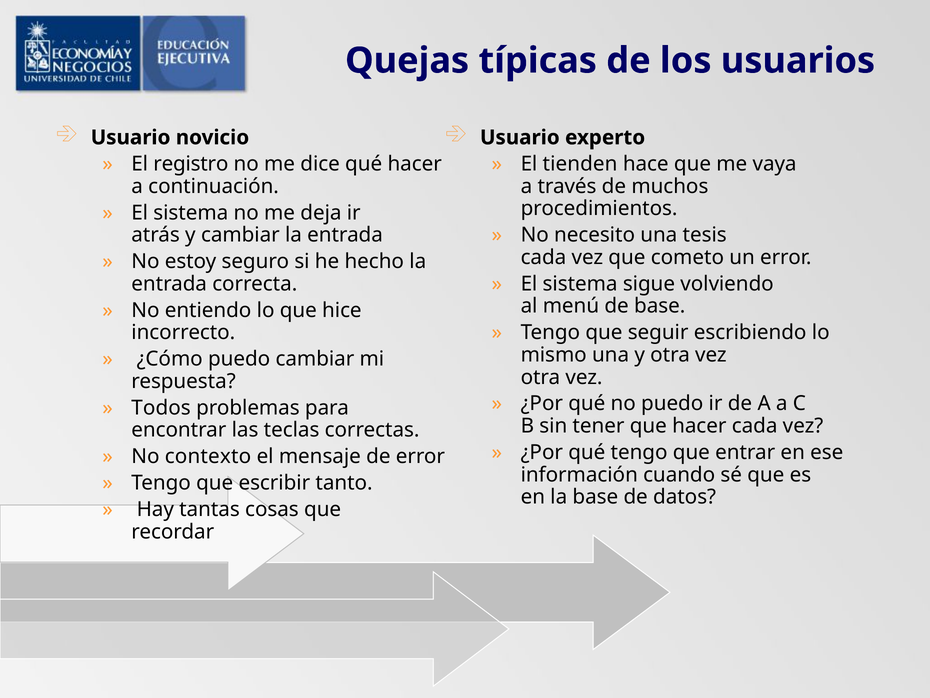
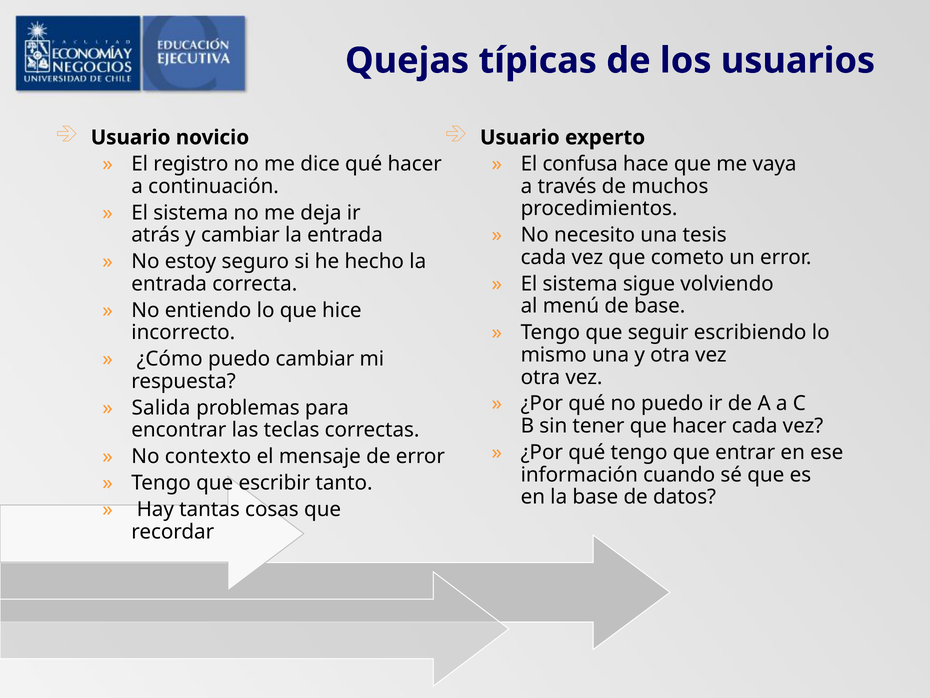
tienden: tienden -> confusa
Todos: Todos -> Salida
